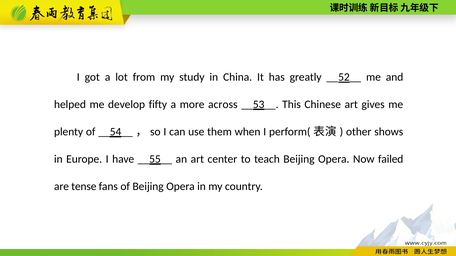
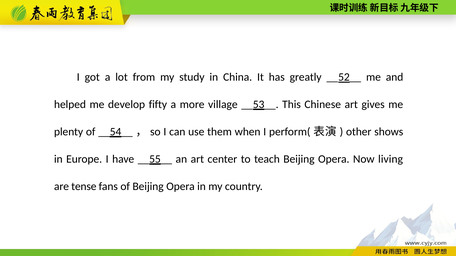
across: across -> village
failed: failed -> living
